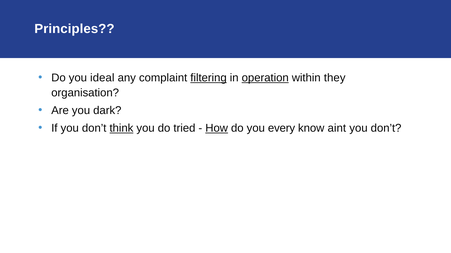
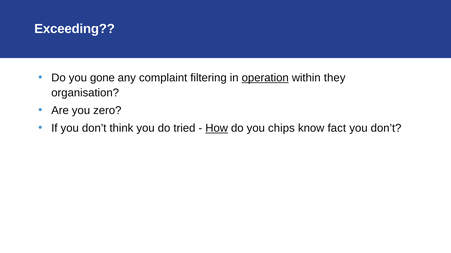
Principles: Principles -> Exceeding
ideal: ideal -> gone
filtering underline: present -> none
dark: dark -> zero
think underline: present -> none
every: every -> chips
aint: aint -> fact
